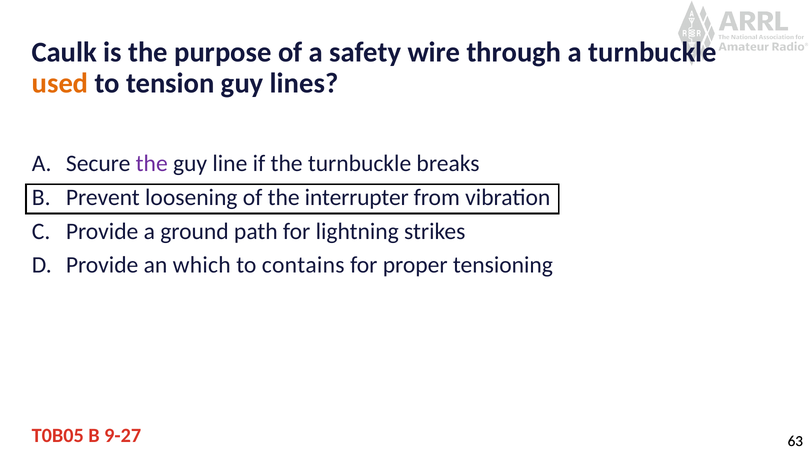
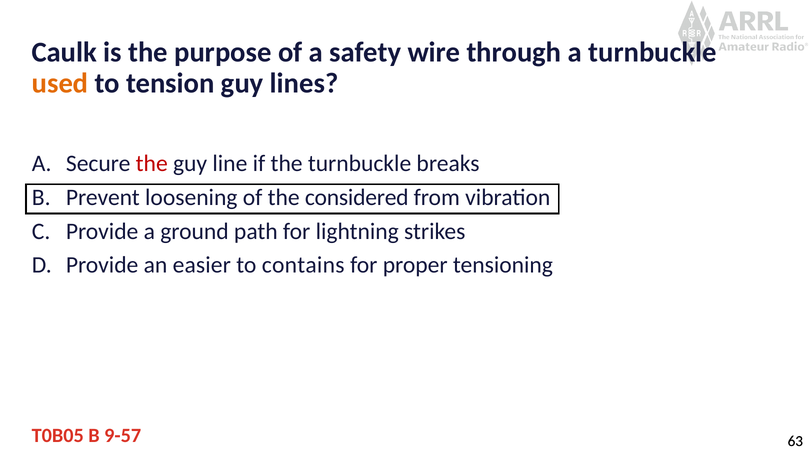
the at (152, 163) colour: purple -> red
interrupter: interrupter -> considered
which: which -> easier
9-27: 9-27 -> 9-57
